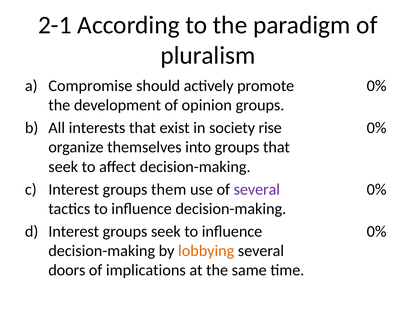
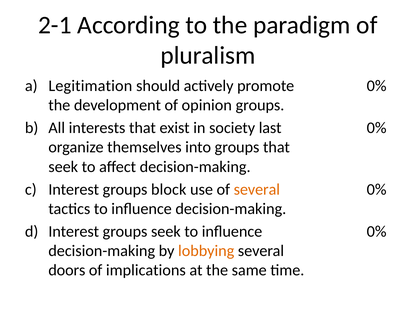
Compromise: Compromise -> Legitimation
rise: rise -> last
them: them -> block
several at (257, 189) colour: purple -> orange
